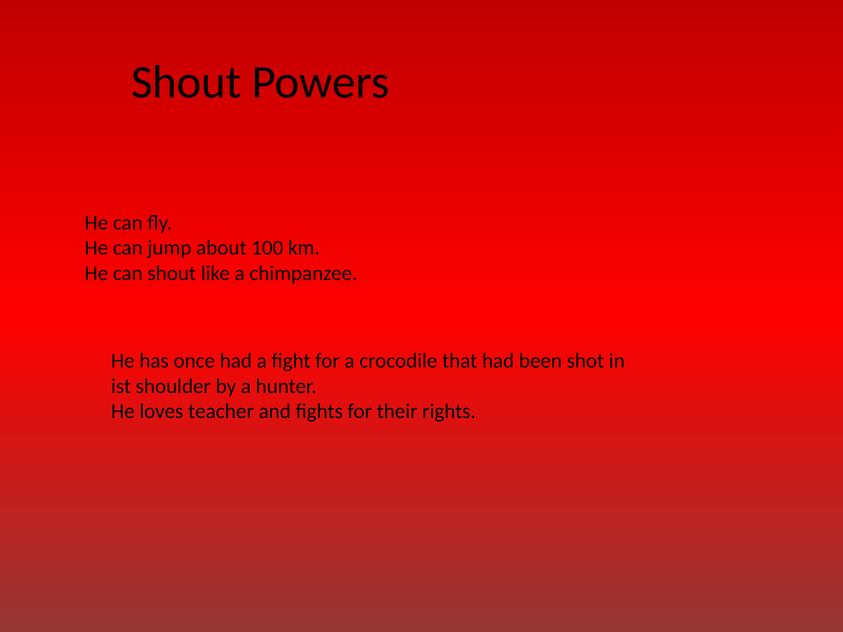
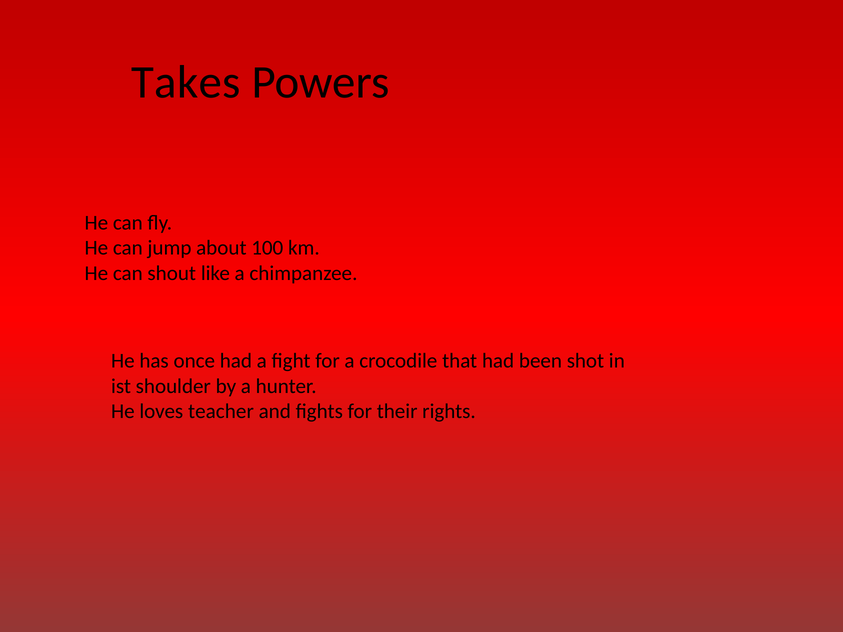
Shout at (186, 83): Shout -> Takes
